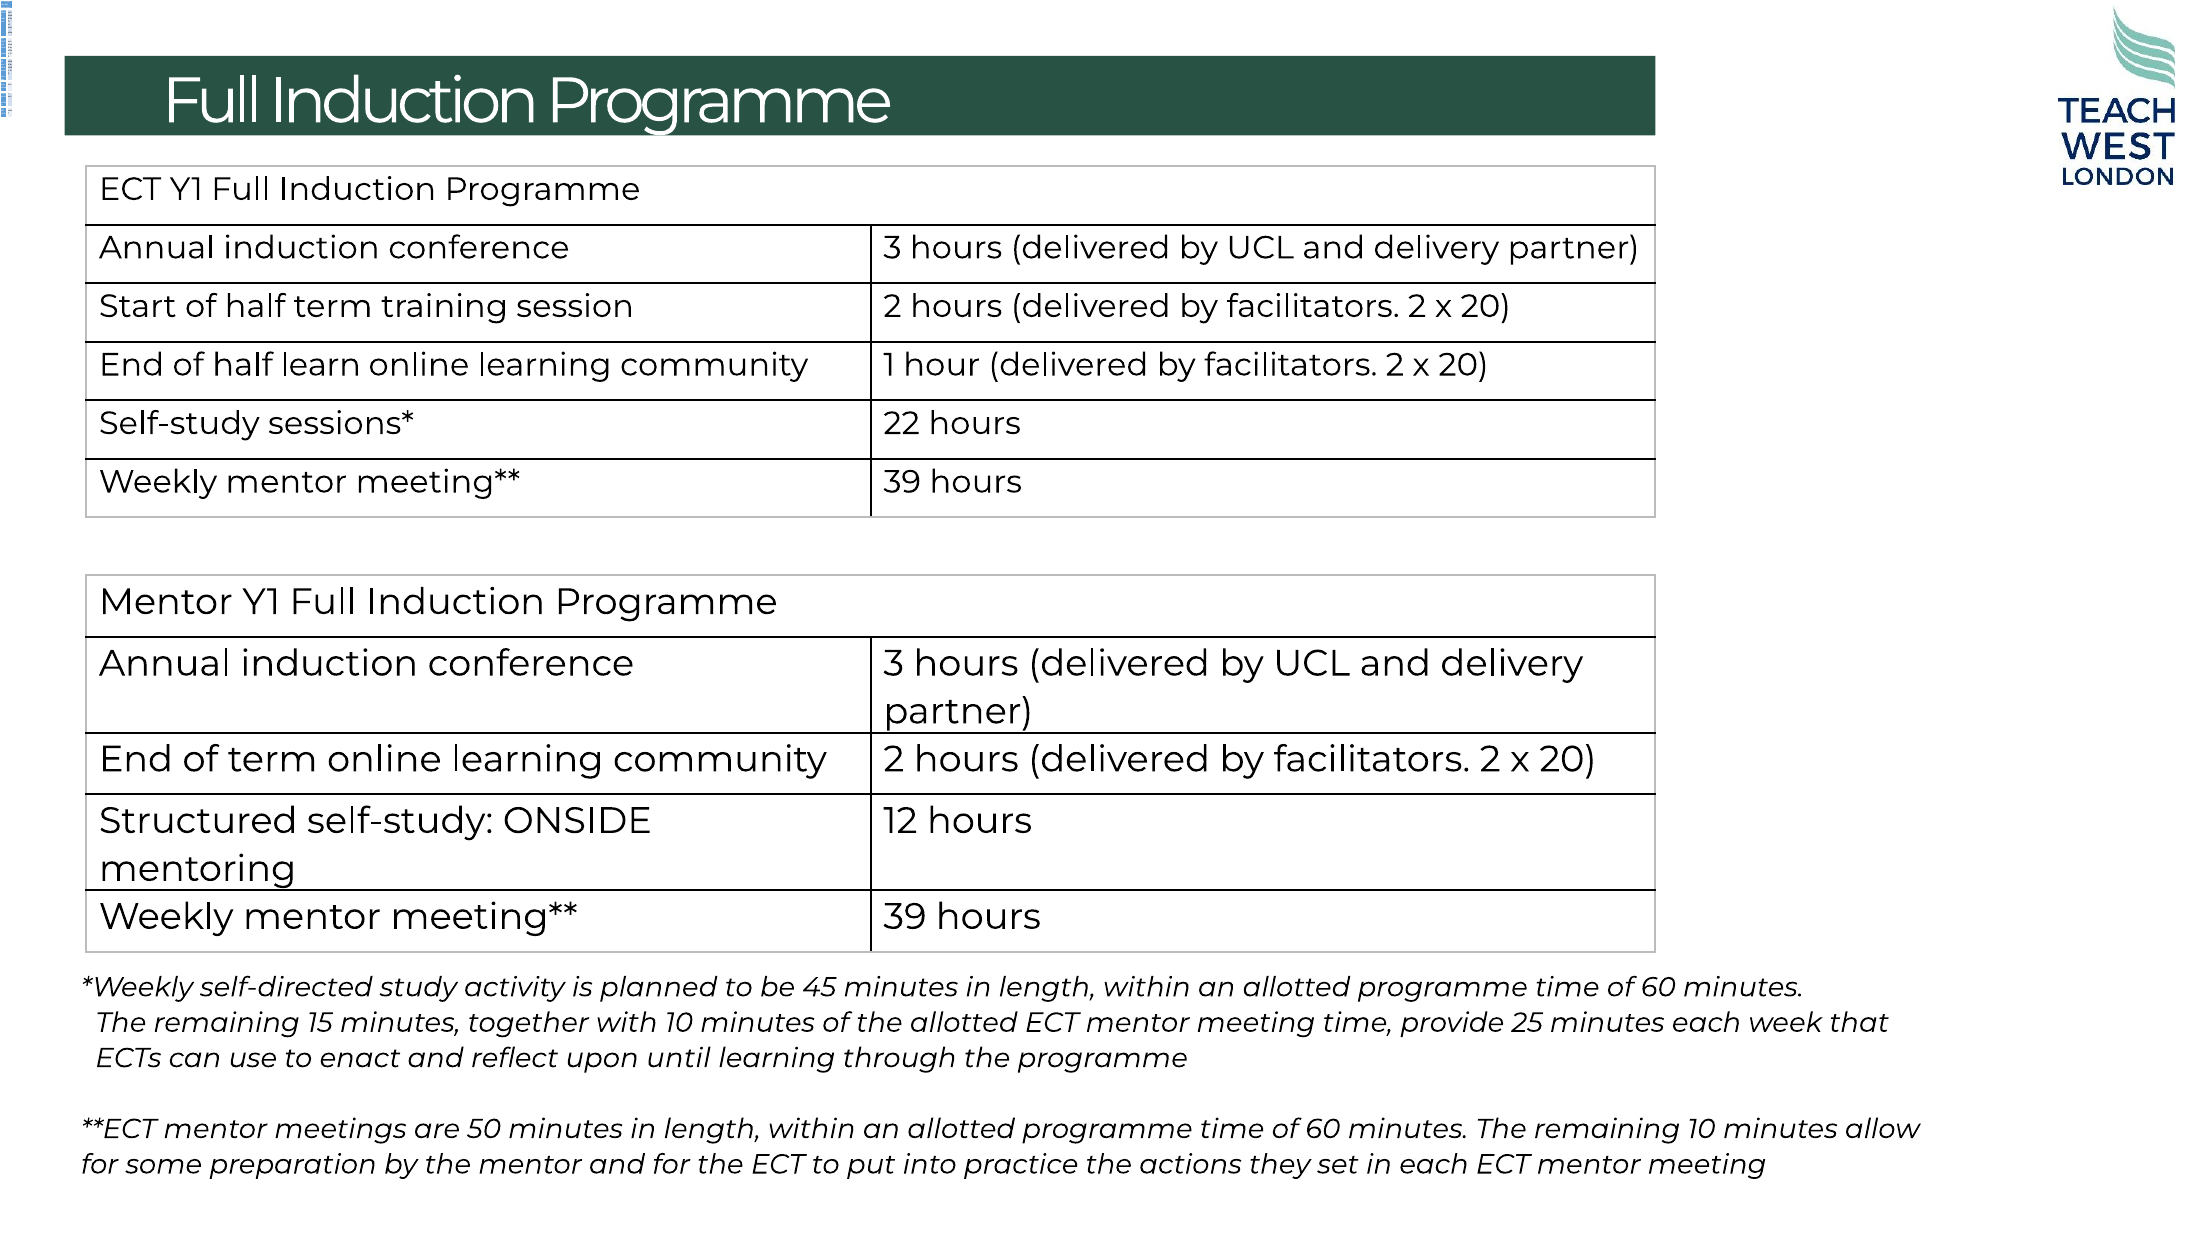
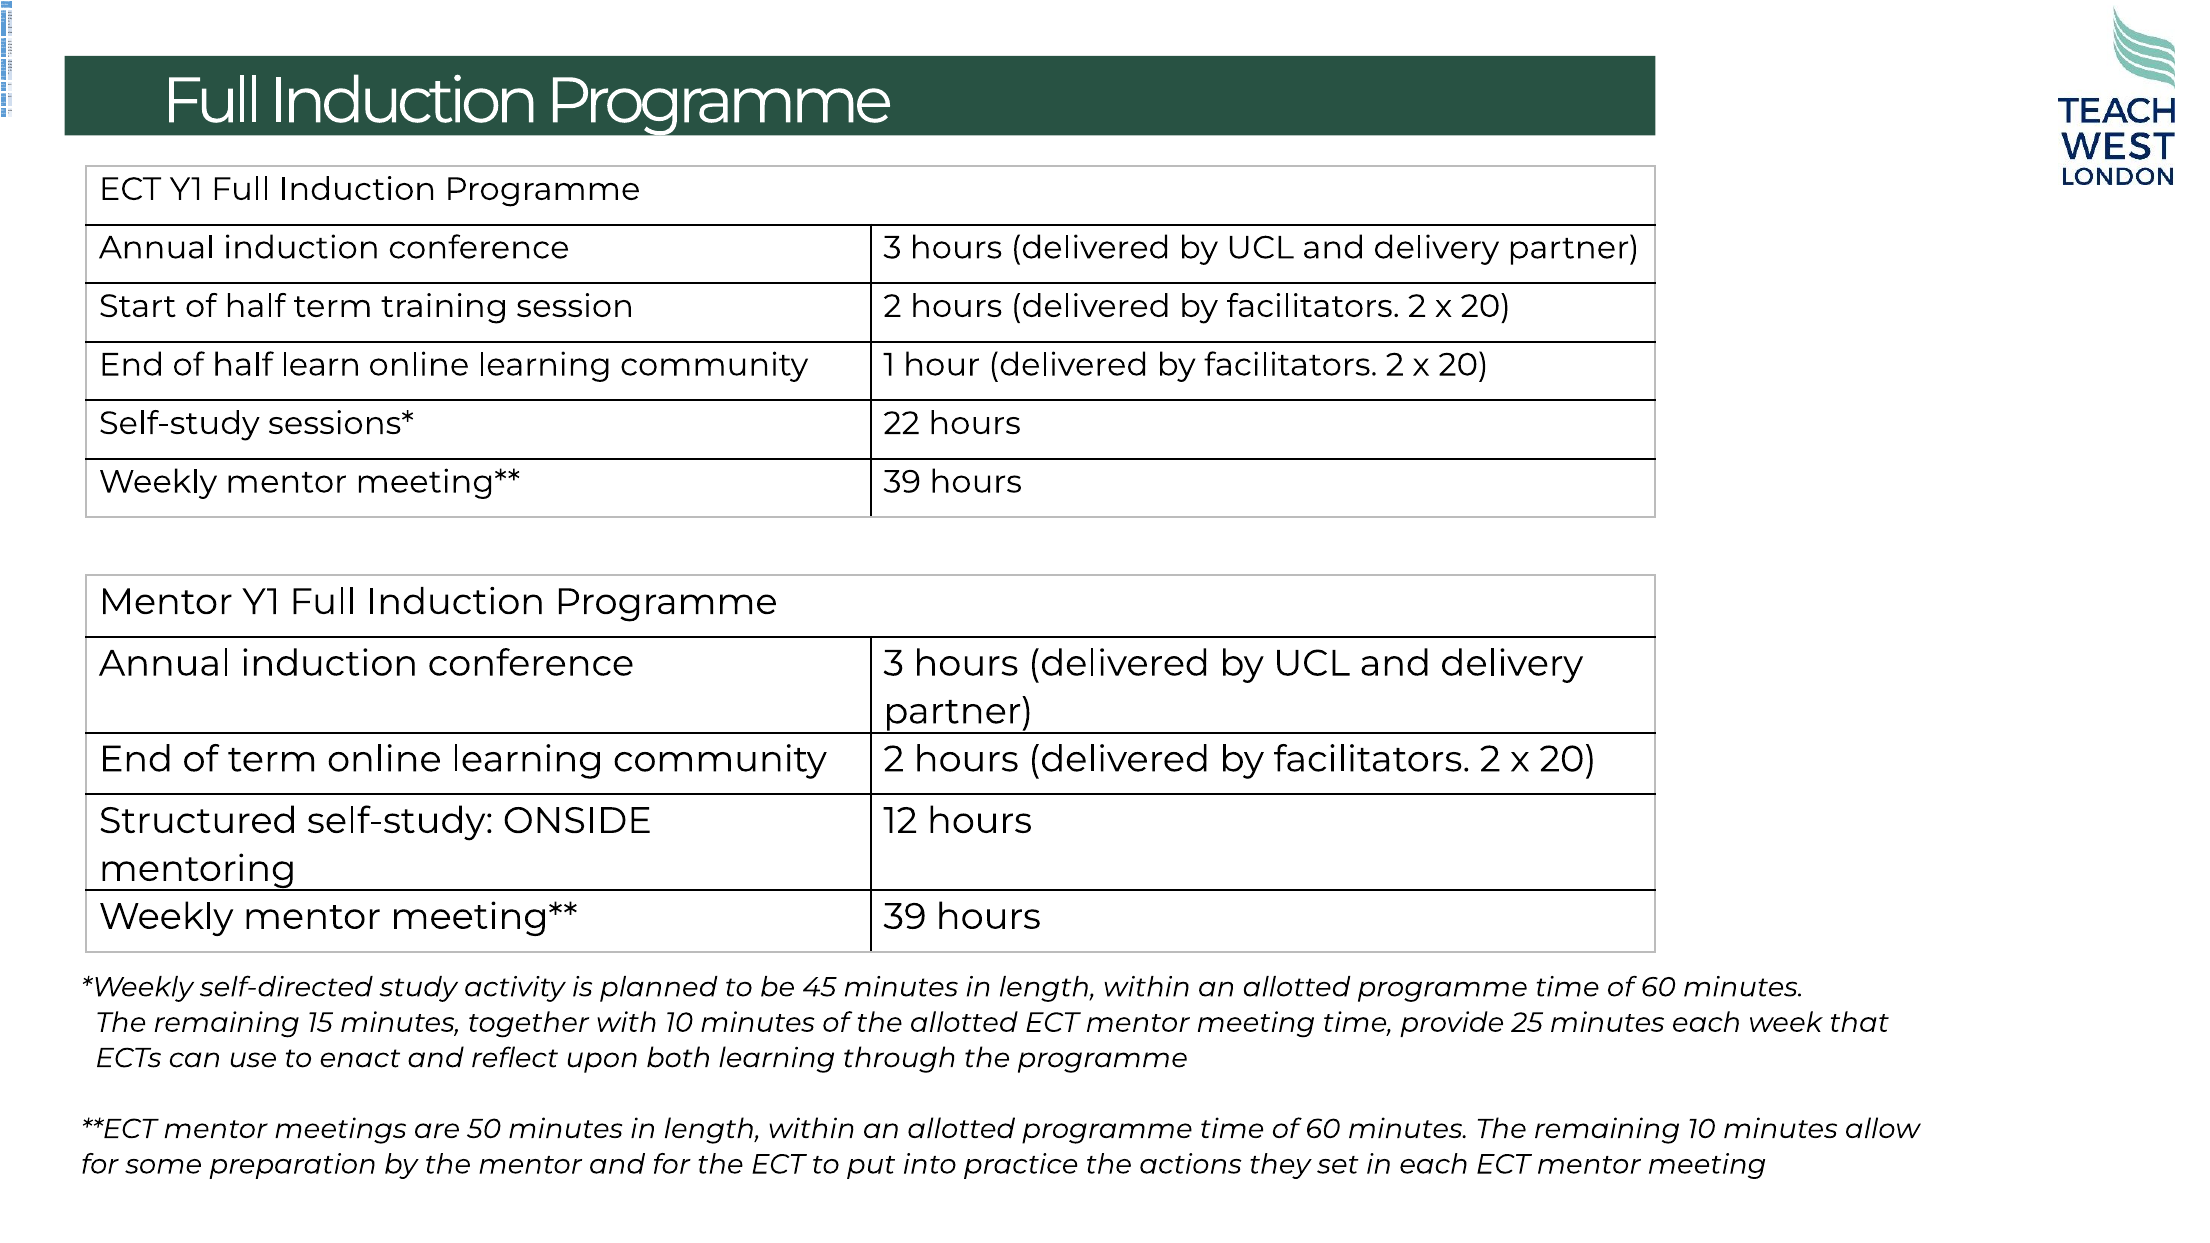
until: until -> both
